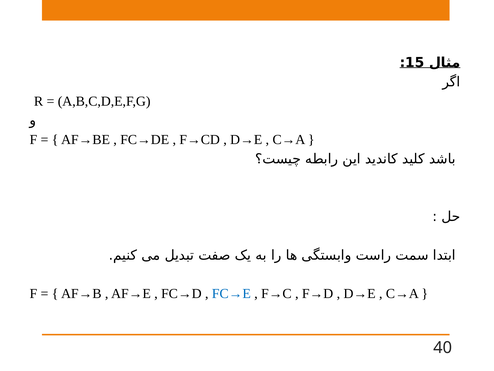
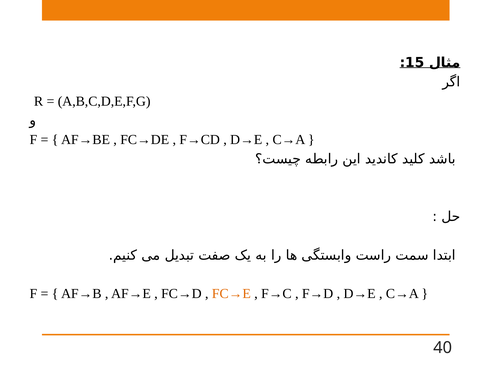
FC→E colour: blue -> orange
